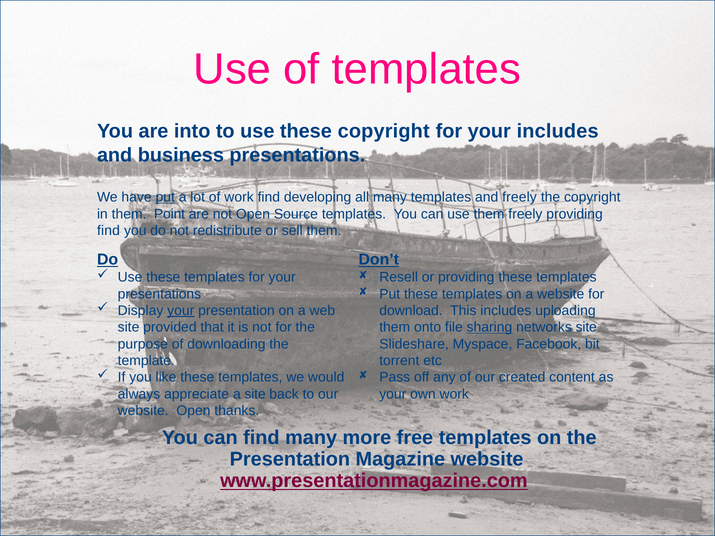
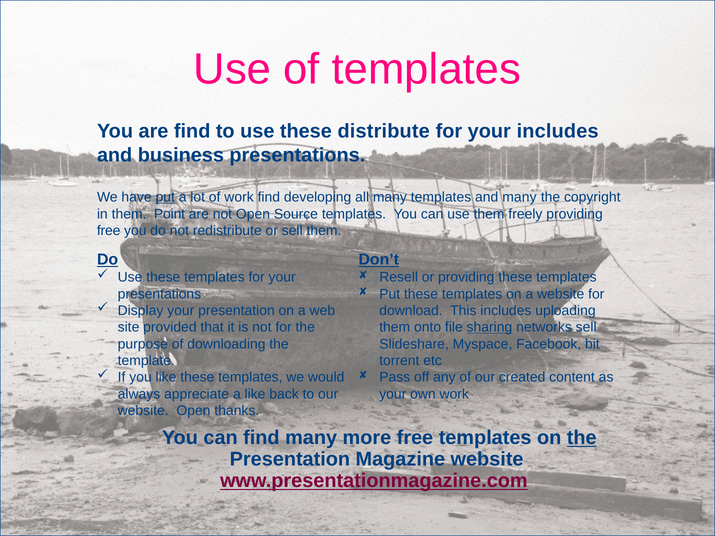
are into: into -> find
these copyright: copyright -> distribute
and freely: freely -> many
find at (109, 231): find -> free
your at (181, 311) underline: present -> none
networks site: site -> sell
a site: site -> like
the at (582, 438) underline: none -> present
